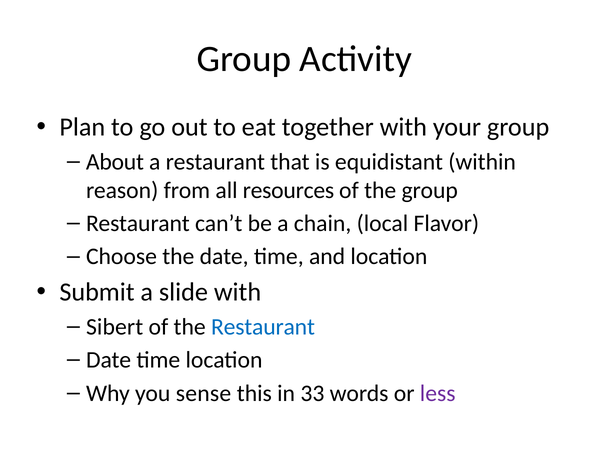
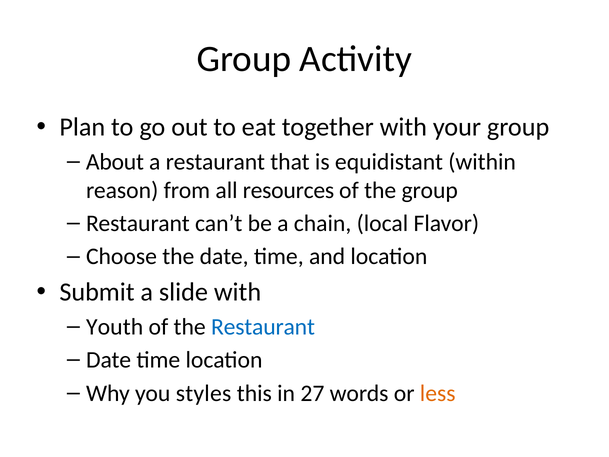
Sibert: Sibert -> Youth
sense: sense -> styles
33: 33 -> 27
less colour: purple -> orange
